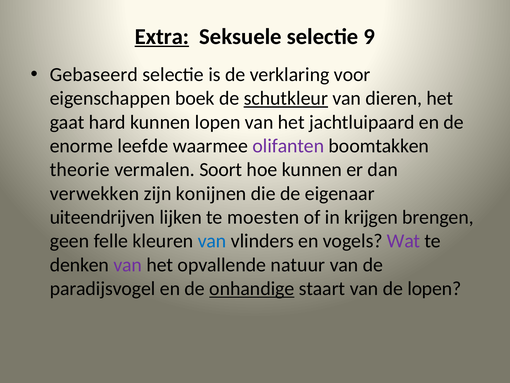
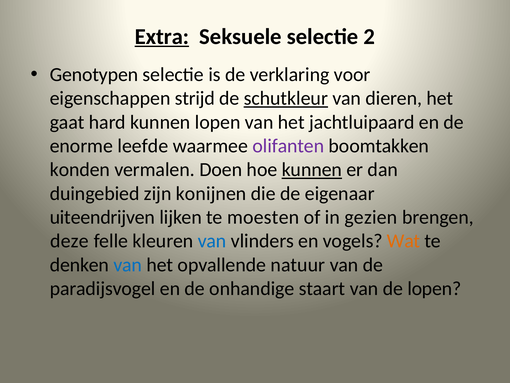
9: 9 -> 2
Gebaseerd: Gebaseerd -> Genotypen
boek: boek -> strijd
theorie: theorie -> konden
Soort: Soort -> Doen
kunnen at (312, 170) underline: none -> present
verwekken: verwekken -> duingebied
krijgen: krijgen -> gezien
geen: geen -> deze
Wat colour: purple -> orange
van at (128, 265) colour: purple -> blue
onhandige underline: present -> none
